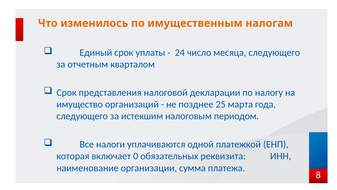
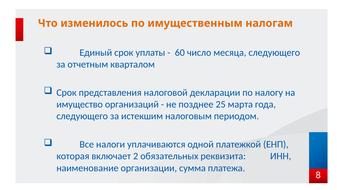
24: 24 -> 60
0: 0 -> 2
